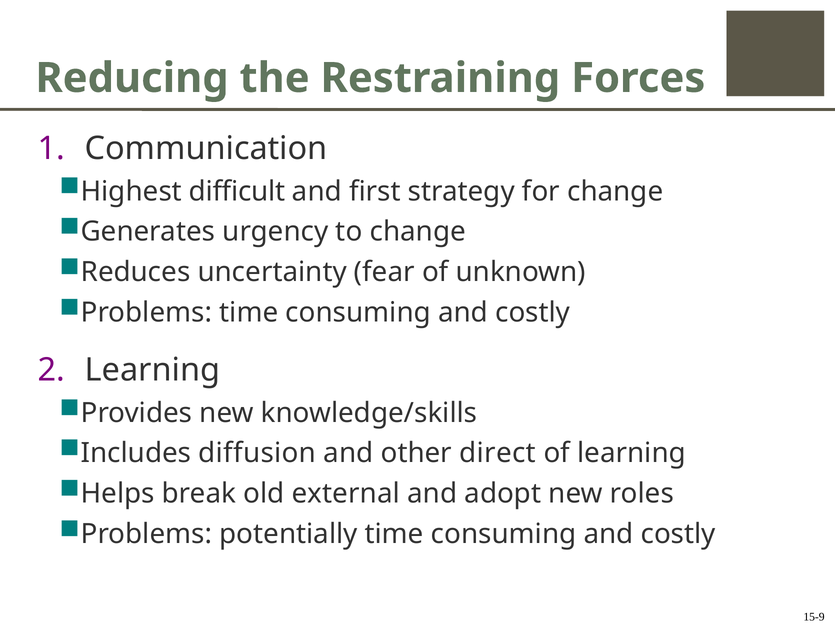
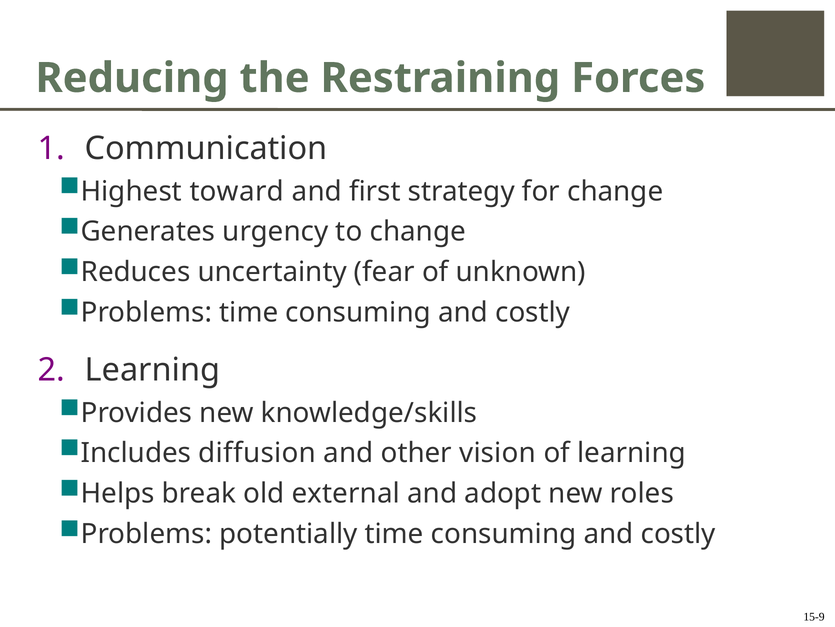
difficult: difficult -> toward
direct: direct -> vision
